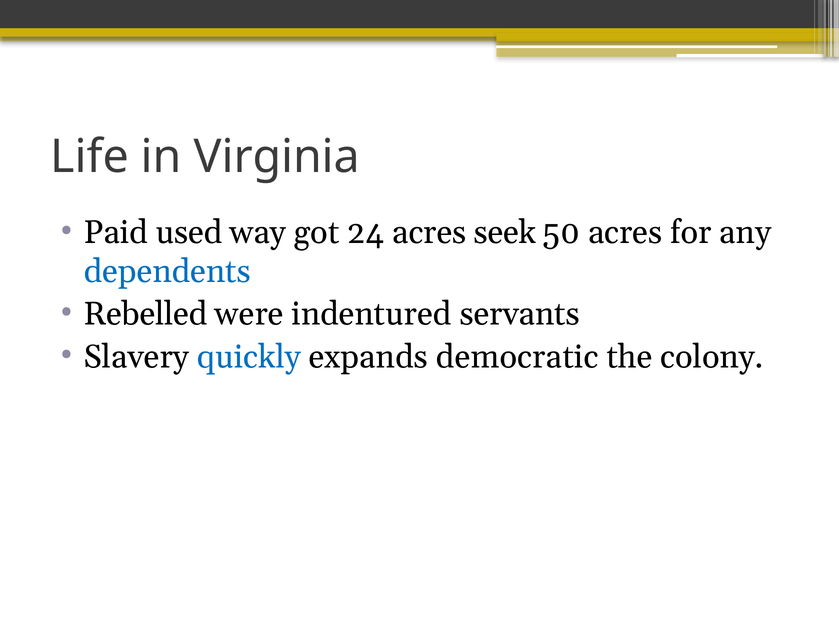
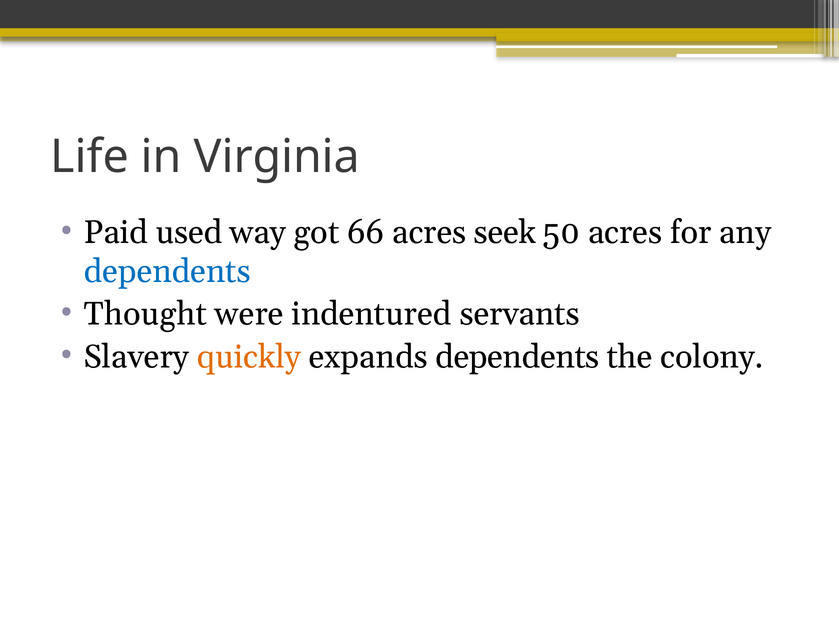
24: 24 -> 66
Rebelled: Rebelled -> Thought
quickly colour: blue -> orange
expands democratic: democratic -> dependents
